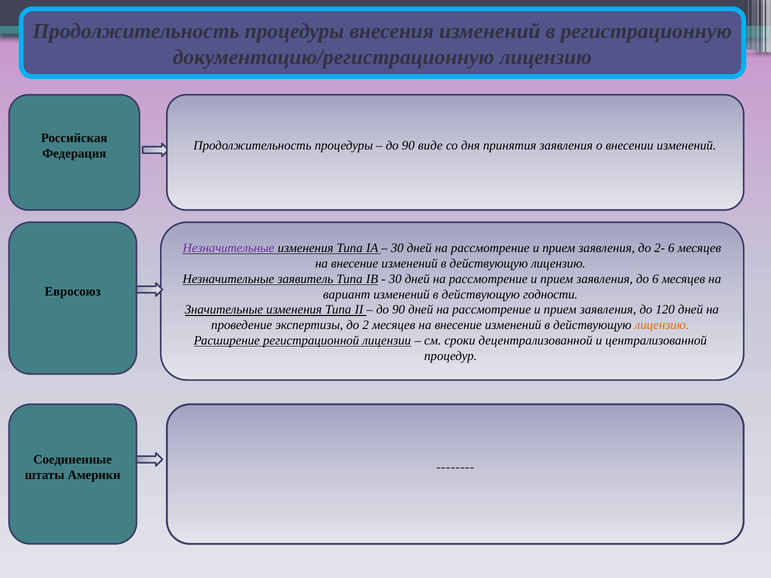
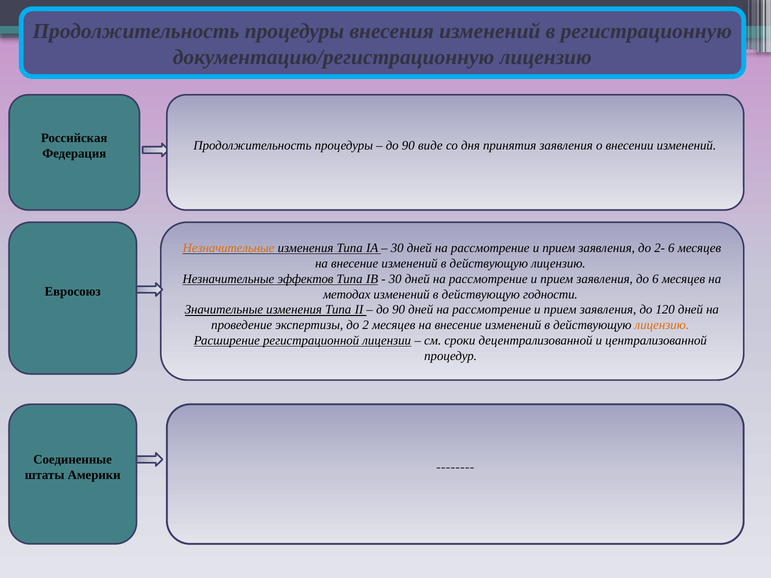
Незначительные at (229, 248) colour: purple -> orange
заявитель: заявитель -> эффектов
вариант: вариант -> методах
